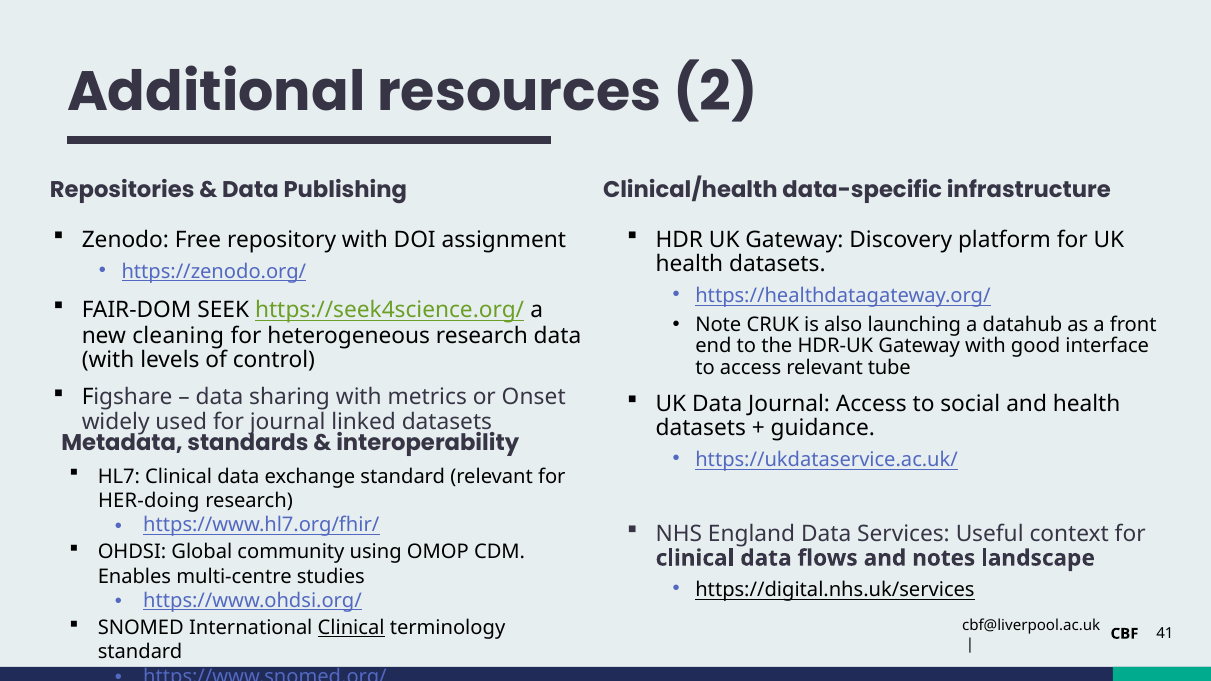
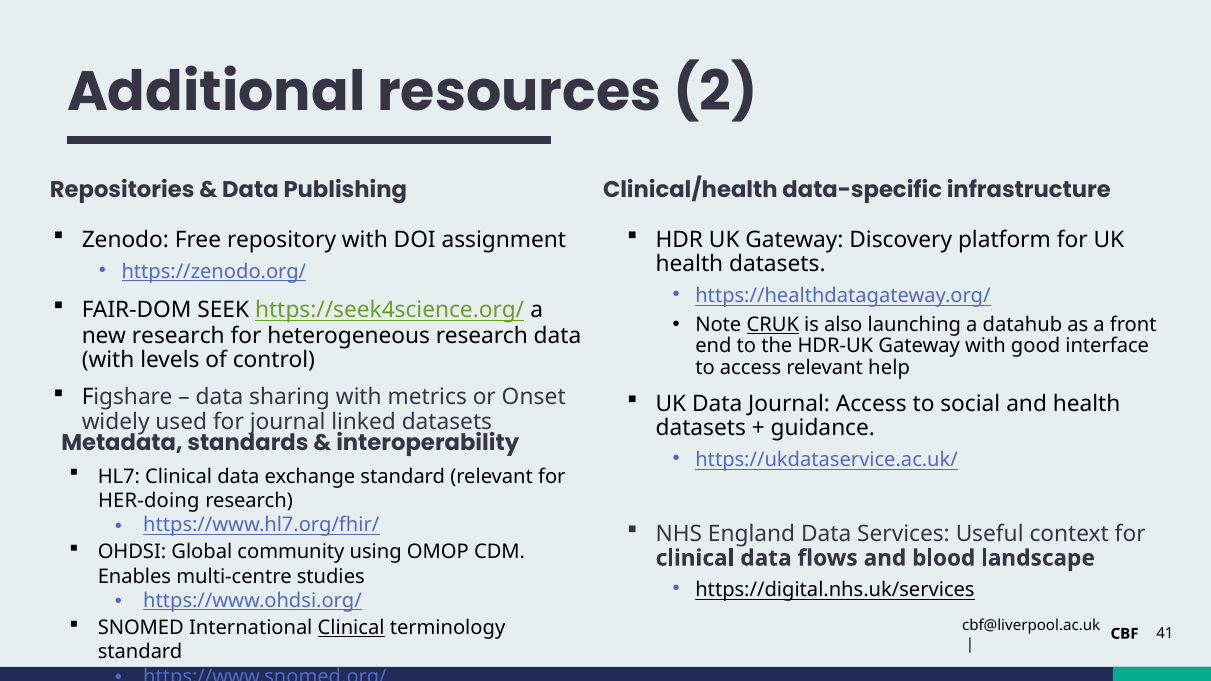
CRUK underline: none -> present
new cleaning: cleaning -> research
tube: tube -> help
notes: notes -> blood
